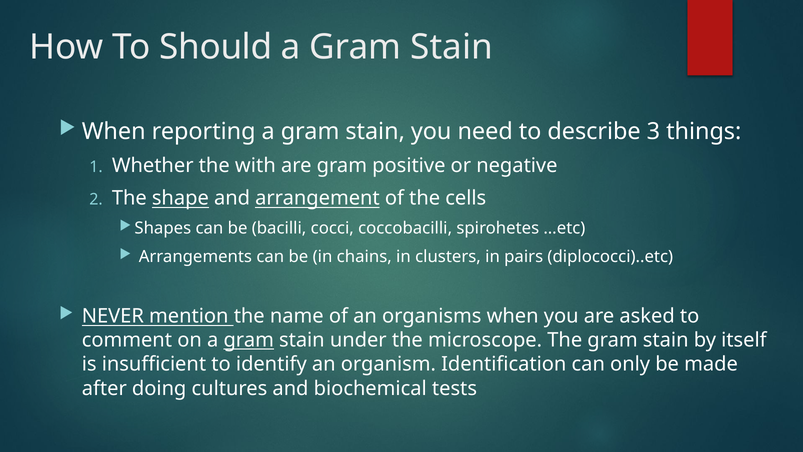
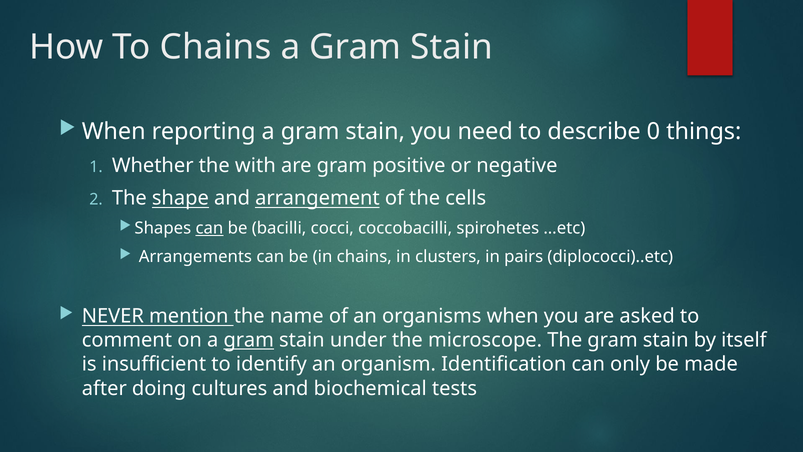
To Should: Should -> Chains
3: 3 -> 0
can at (209, 228) underline: none -> present
